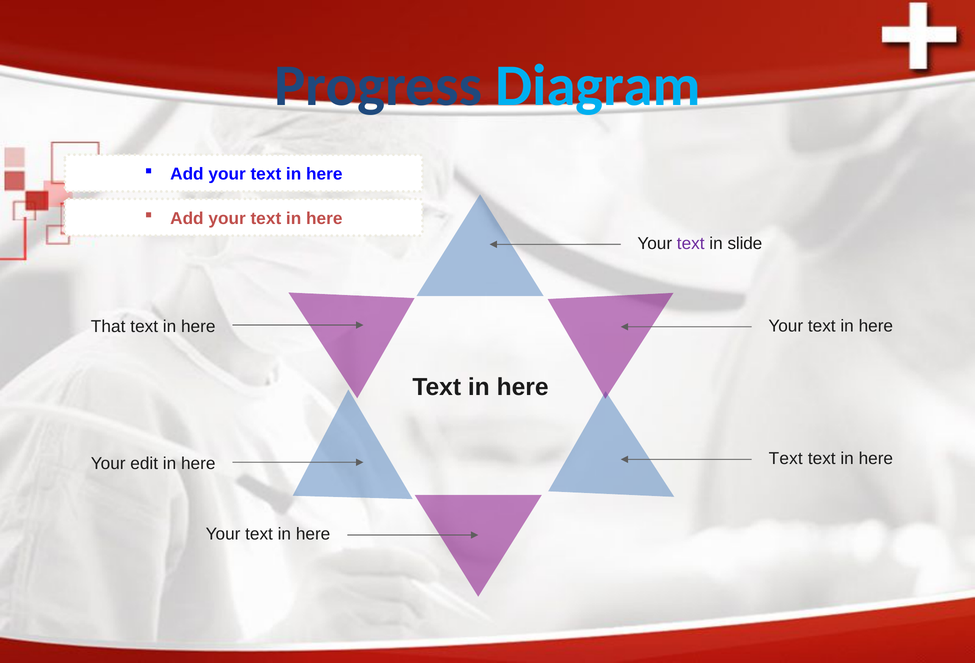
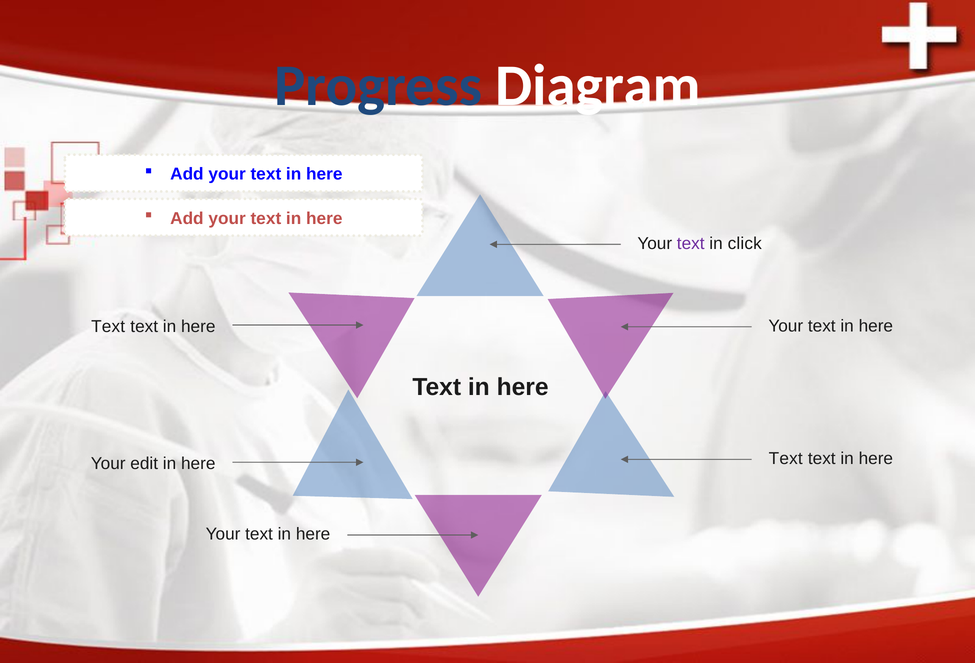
Diagram colour: light blue -> white
slide: slide -> click
That at (108, 326): That -> Text
